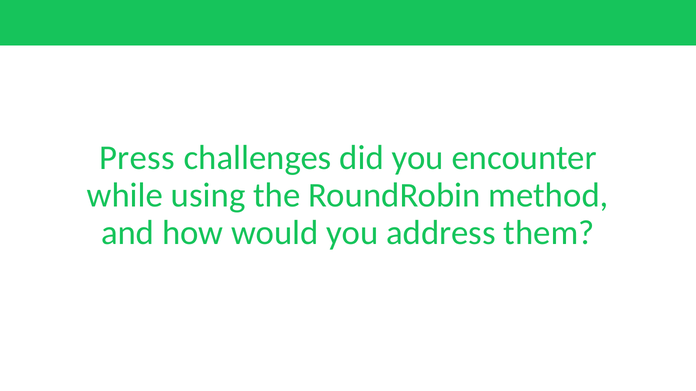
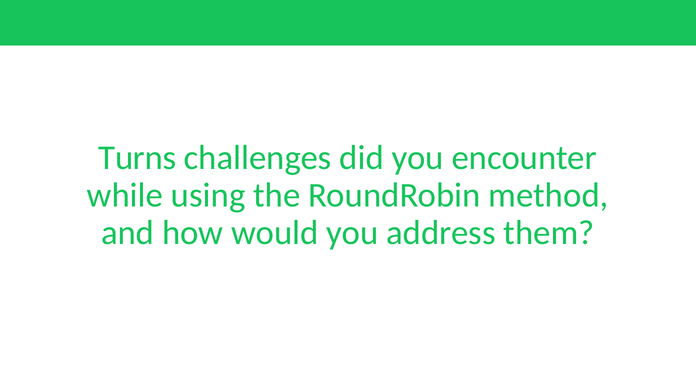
Press: Press -> Turns
